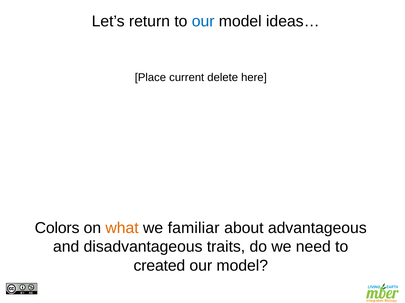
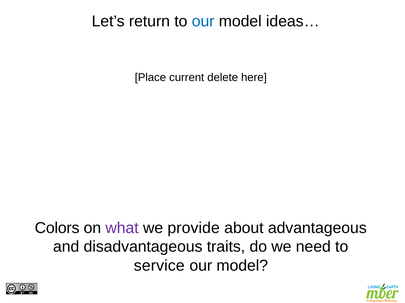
what colour: orange -> purple
familiar: familiar -> provide
created: created -> service
